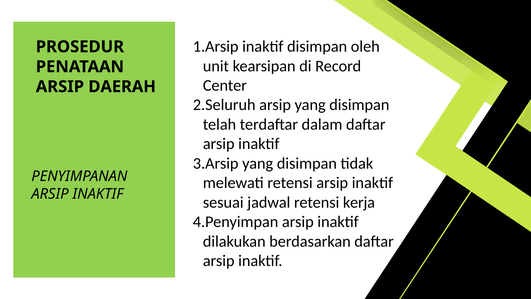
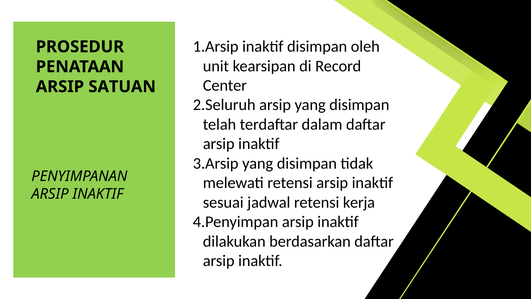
DAERAH: DAERAH -> SATUAN
